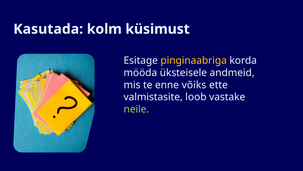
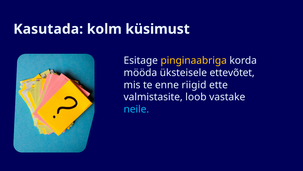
andmeid: andmeid -> ettevõtet
võiks: võiks -> riigid
neile colour: light green -> light blue
